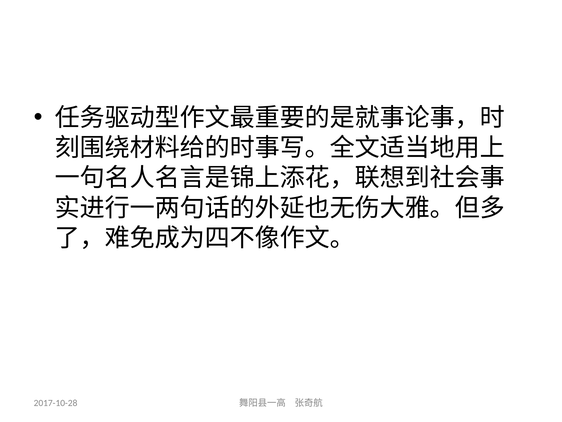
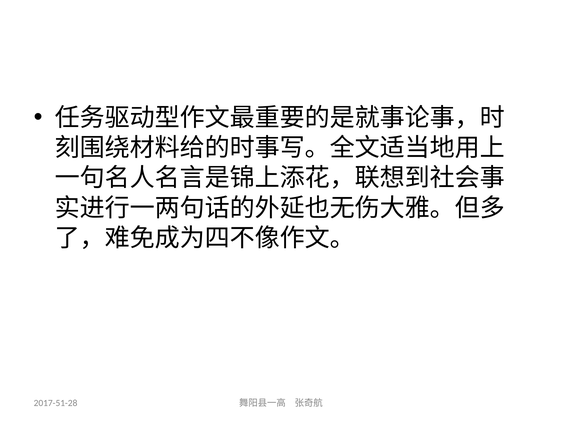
2017-10-28: 2017-10-28 -> 2017-51-28
